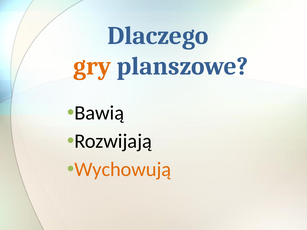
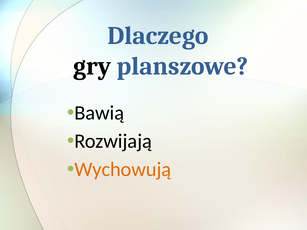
gry colour: orange -> black
